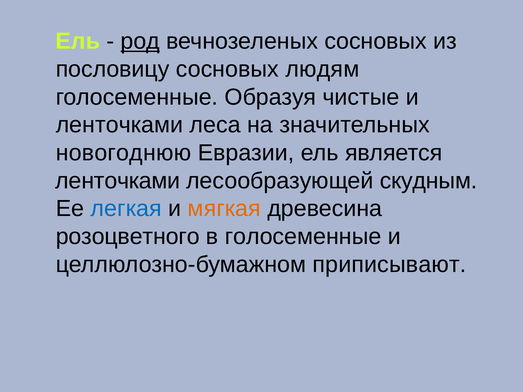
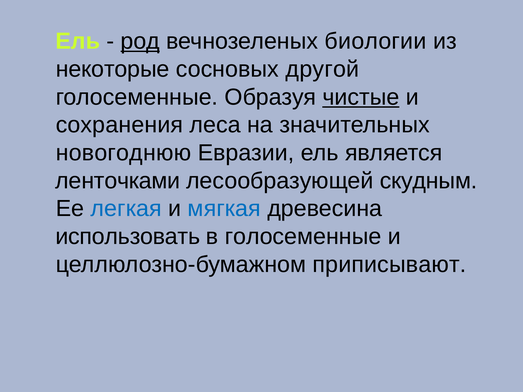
вечнозеленых сосновых: сосновых -> биологии
пословицу: пословицу -> некоторые
людям: людям -> другой
чистые underline: none -> present
ленточками at (119, 125): ленточками -> сохранения
мягкая colour: orange -> blue
розоцветного: розоцветного -> использовать
